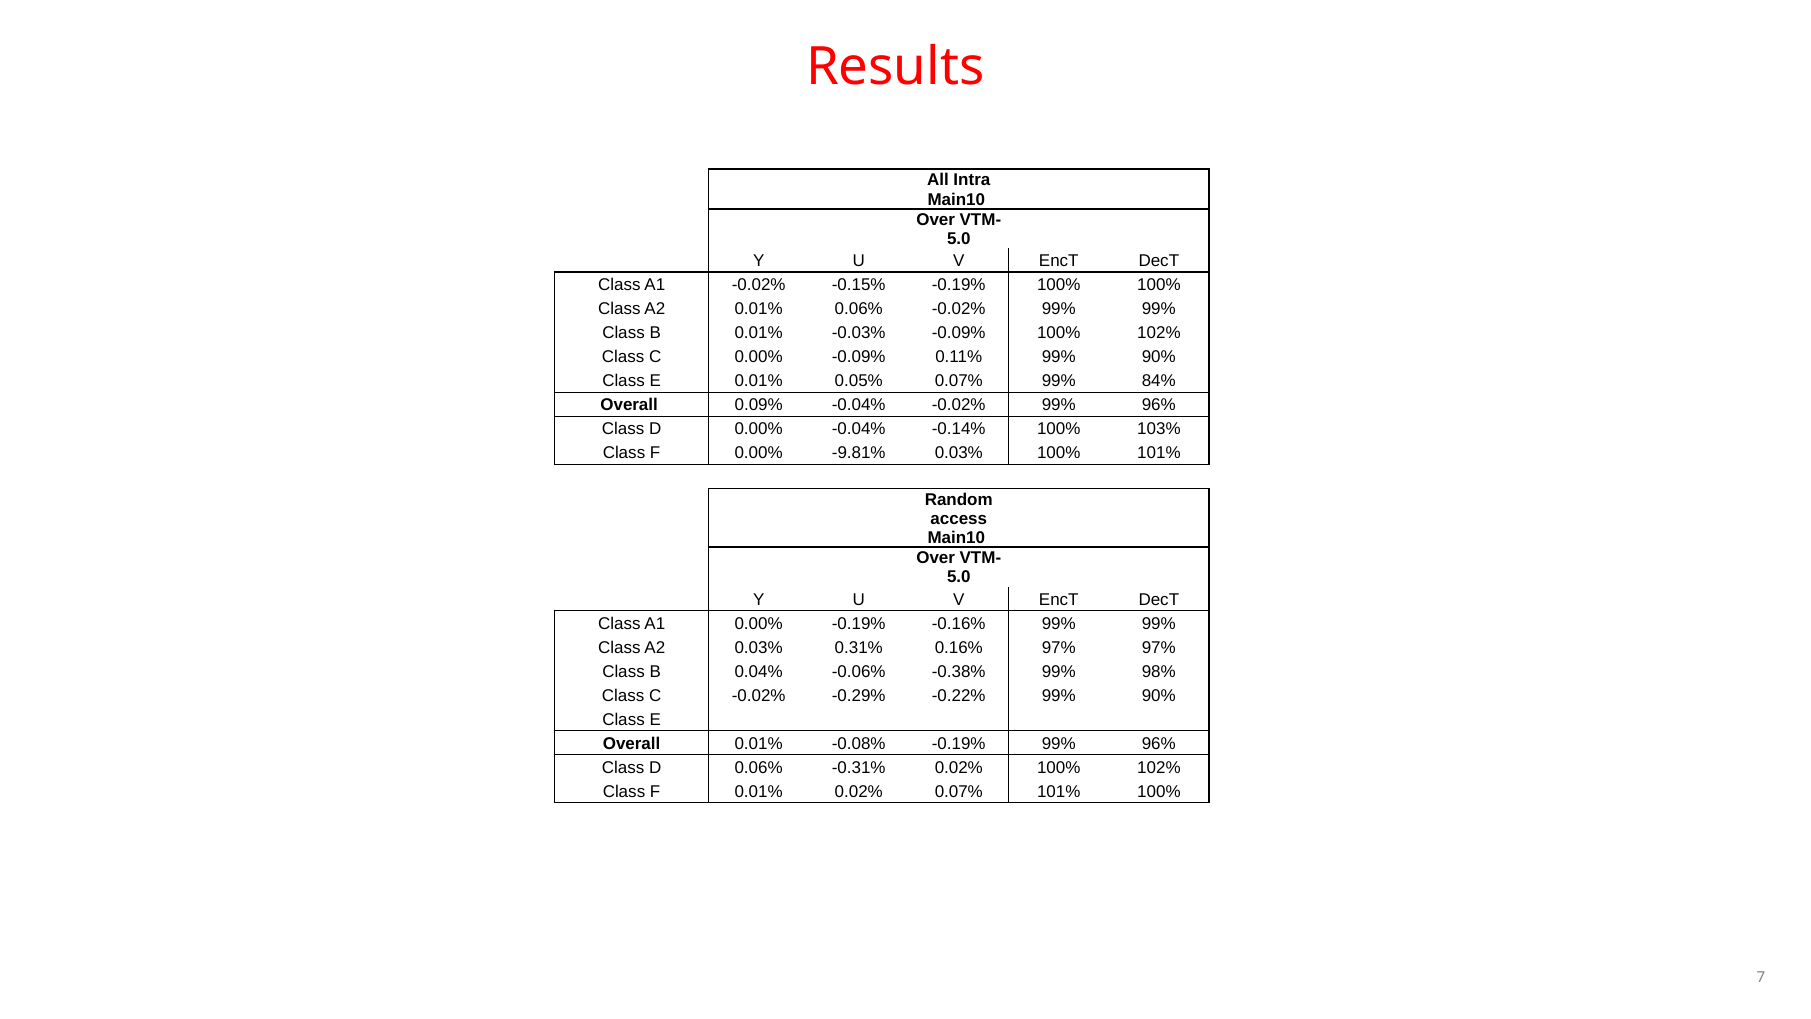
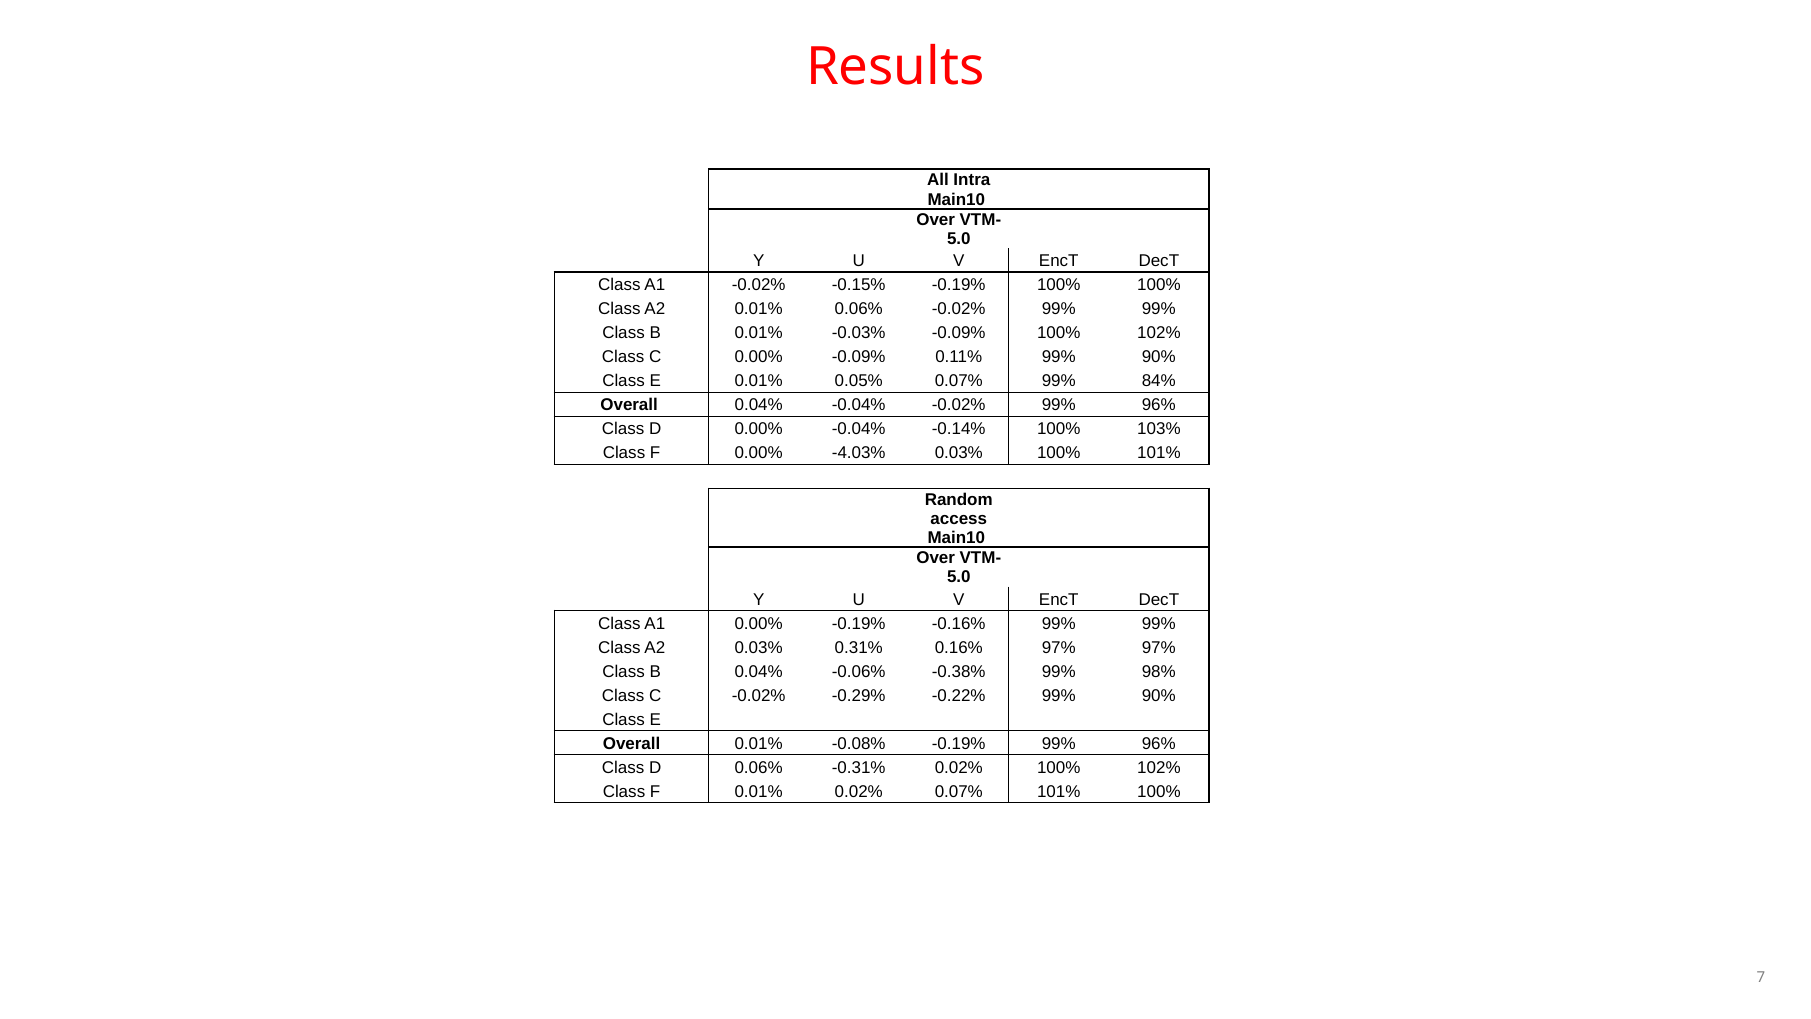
Overall 0.09%: 0.09% -> 0.04%
-9.81%: -9.81% -> -4.03%
